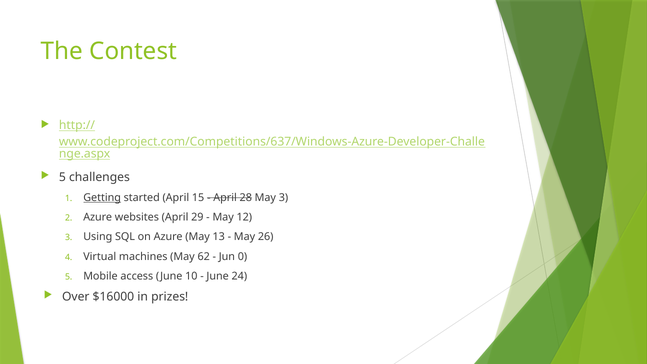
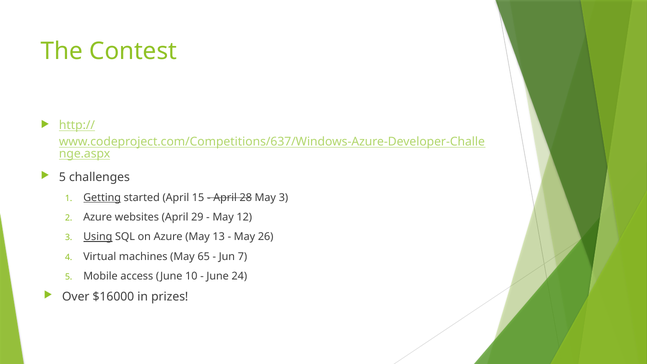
Using underline: none -> present
62: 62 -> 65
0: 0 -> 7
